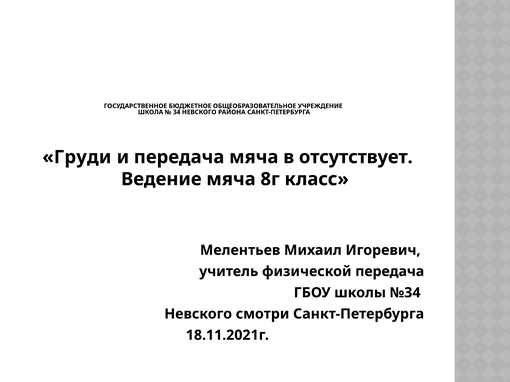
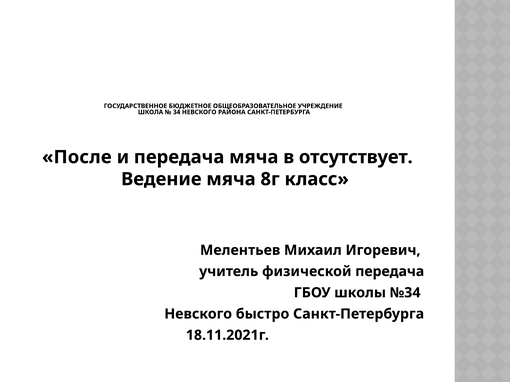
Груди: Груди -> После
смотри: смотри -> быстро
